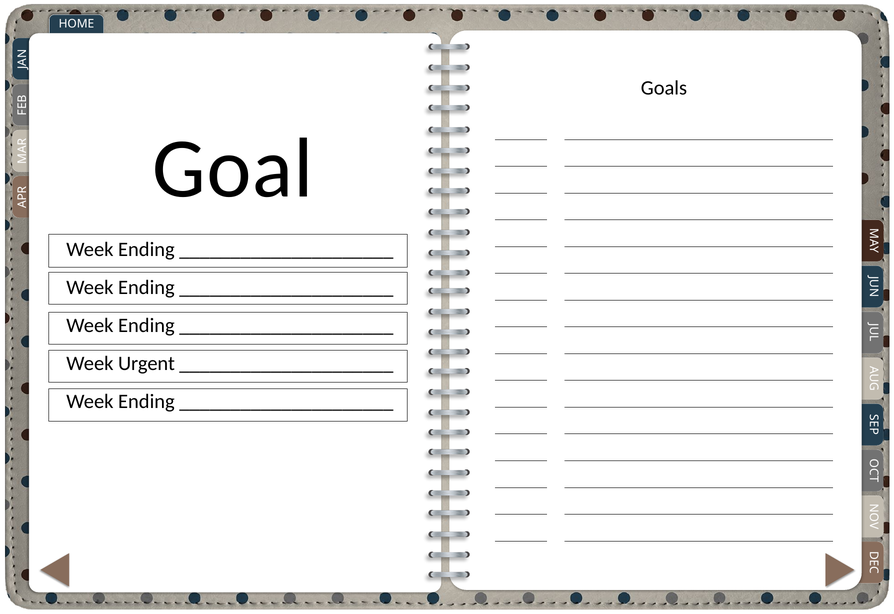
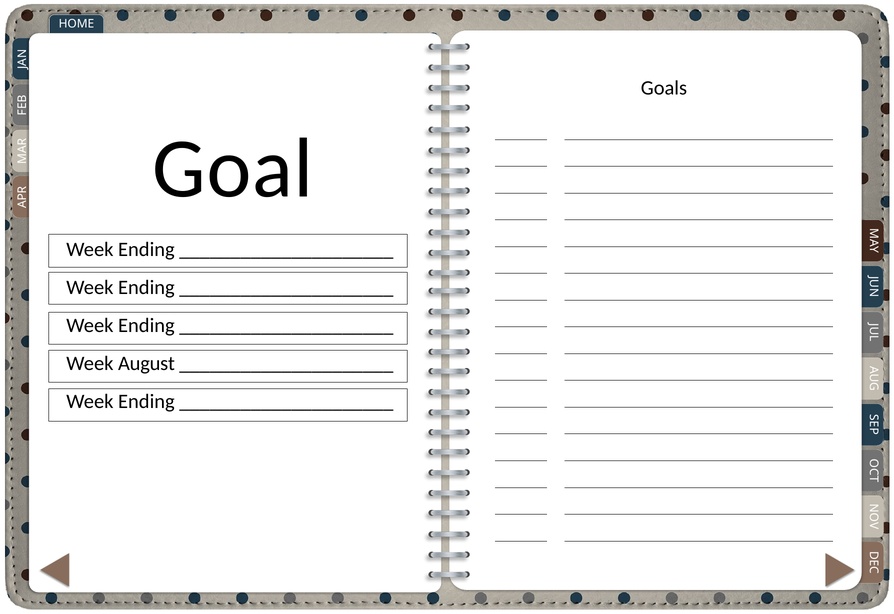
Urgent: Urgent -> August
